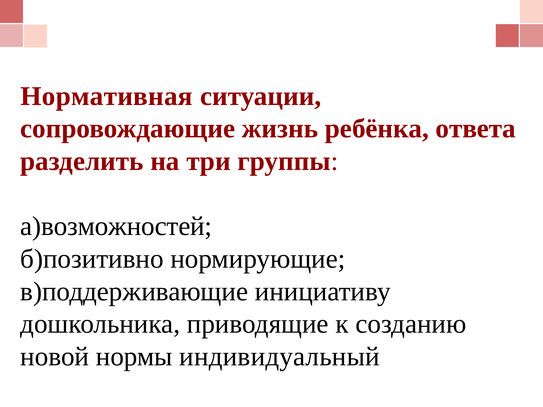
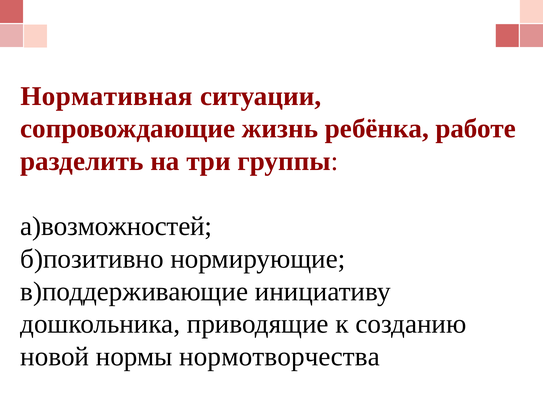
ответа: ответа -> работе
индивидуальный: индивидуальный -> нормотворчества
